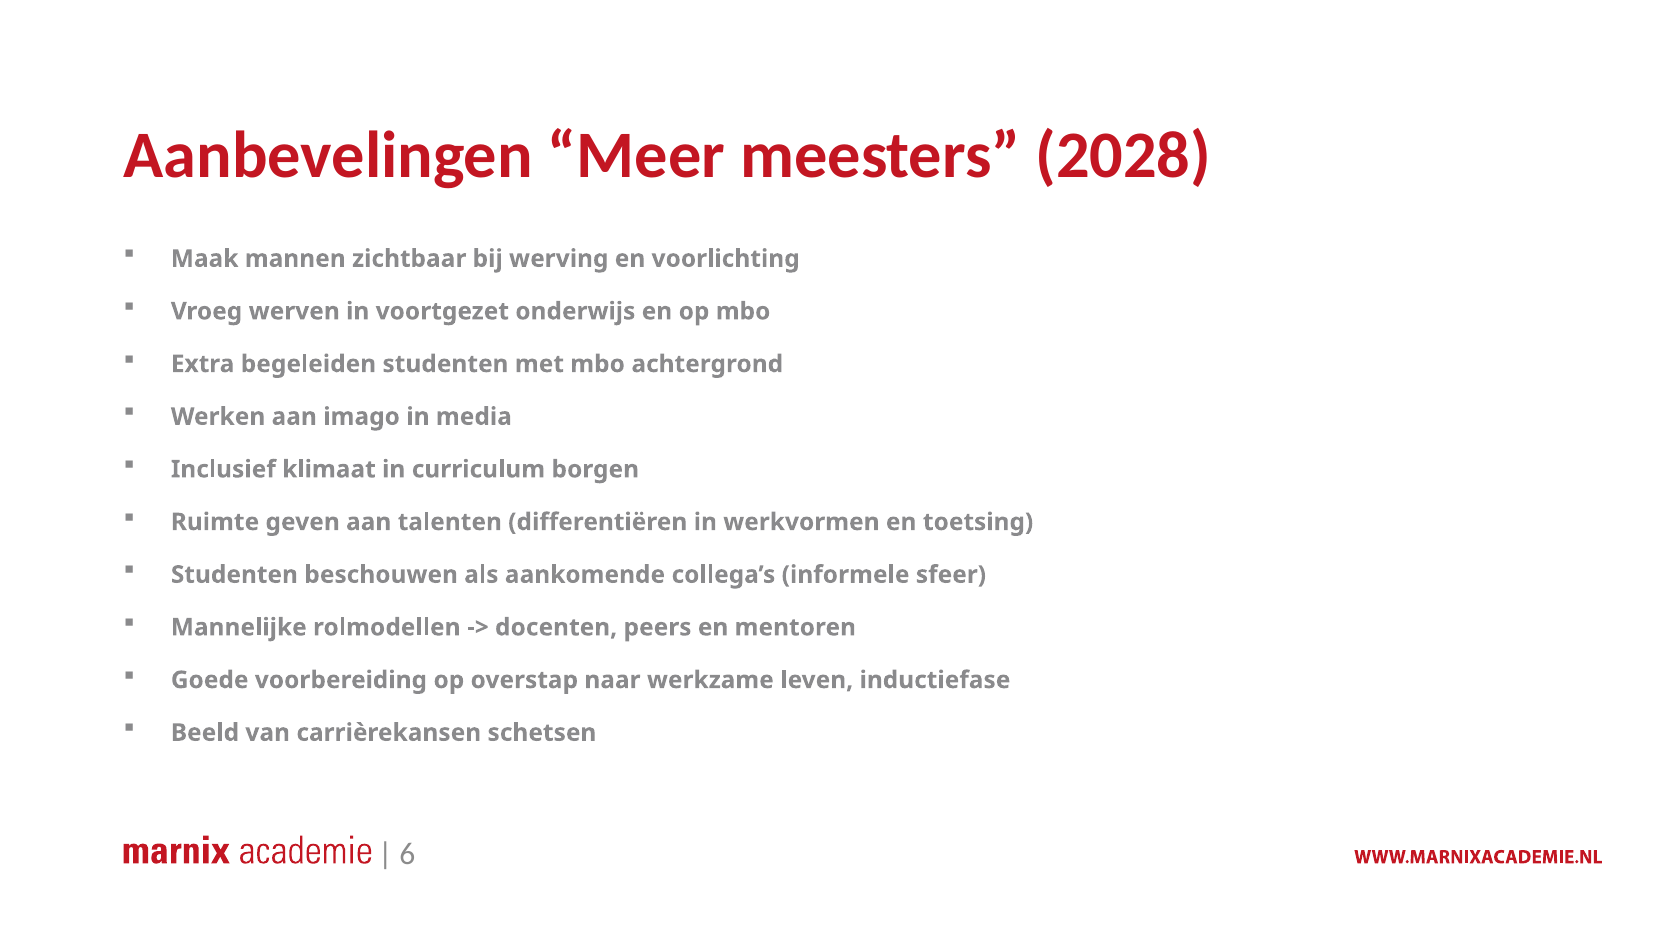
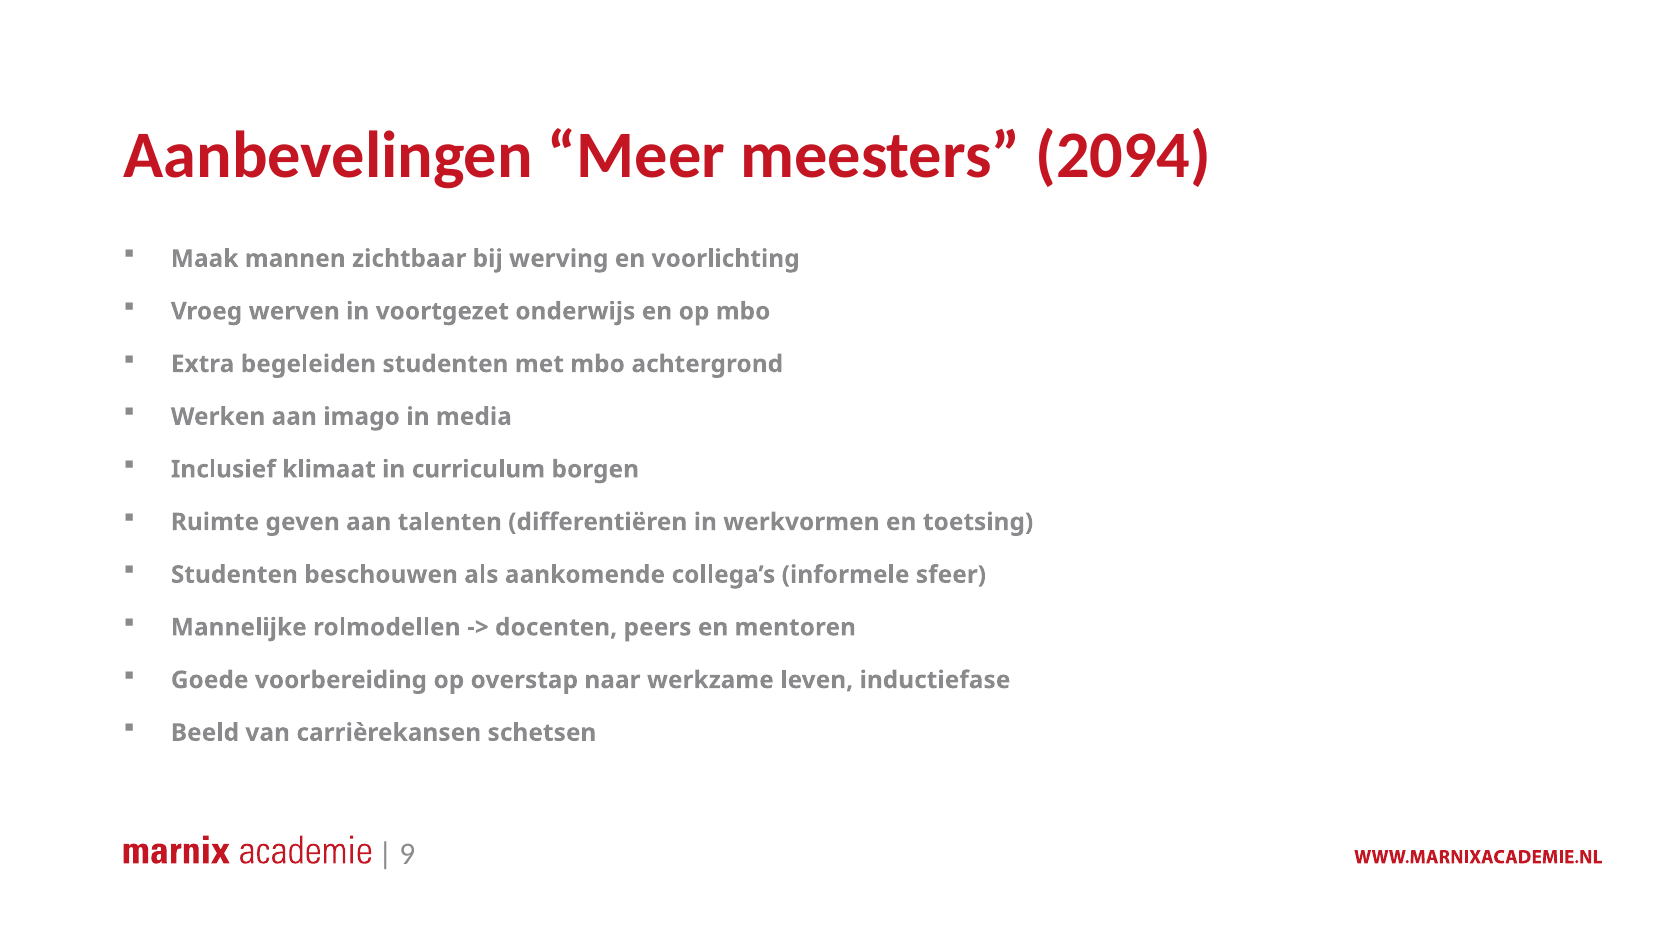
2028: 2028 -> 2094
6: 6 -> 9
